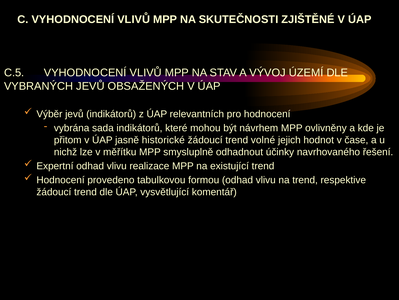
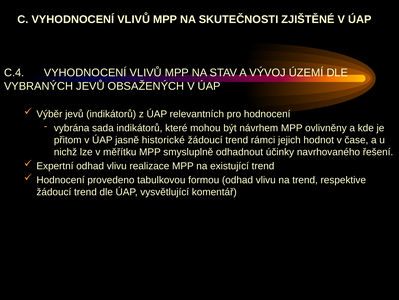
C.5: C.5 -> C.4
volné: volné -> rámci
